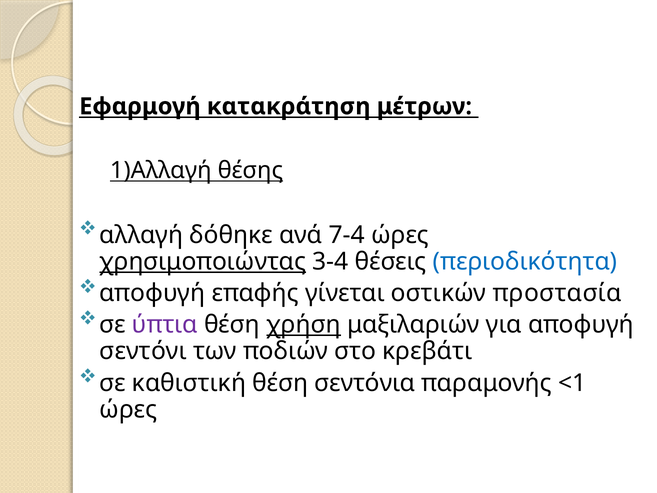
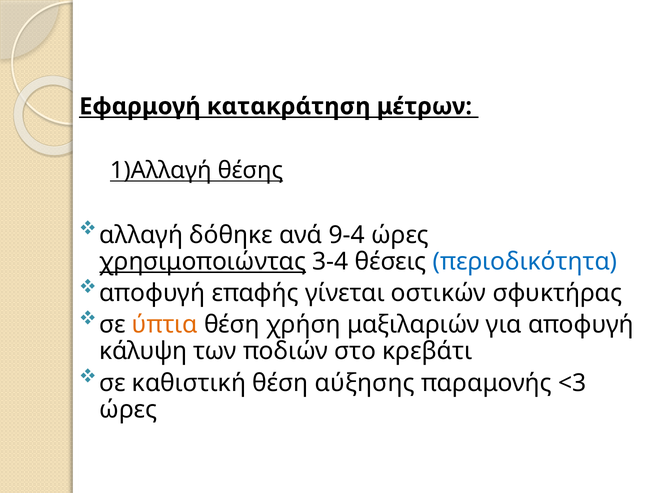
7-4: 7-4 -> 9-4
προστασία: προστασία -> σφυκτήρας
ύπτια colour: purple -> orange
χρήση underline: present -> none
σεντόνι: σεντόνι -> κάλυψη
σεντόνια: σεντόνια -> αύξησης
<1: <1 -> <3
